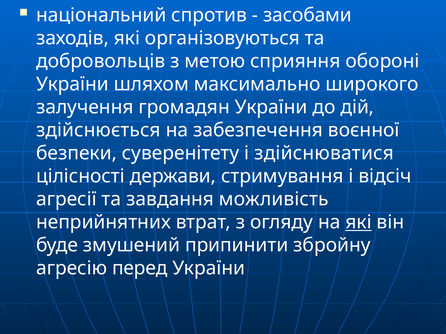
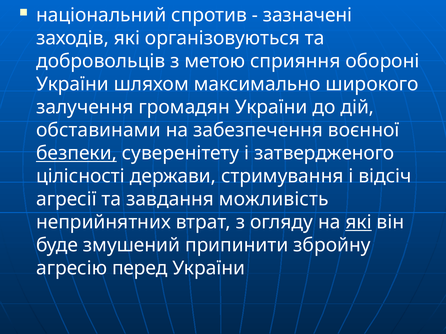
засобами: засобами -> зазначені
здійснюється: здійснюється -> обставинами
безпеки underline: none -> present
здійснюватися: здійснюватися -> затвердженого
